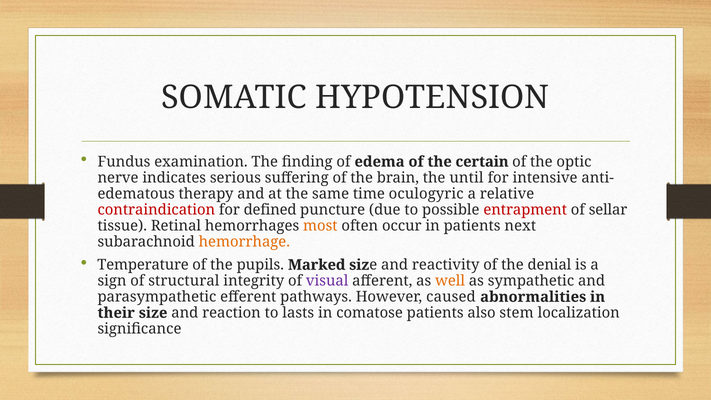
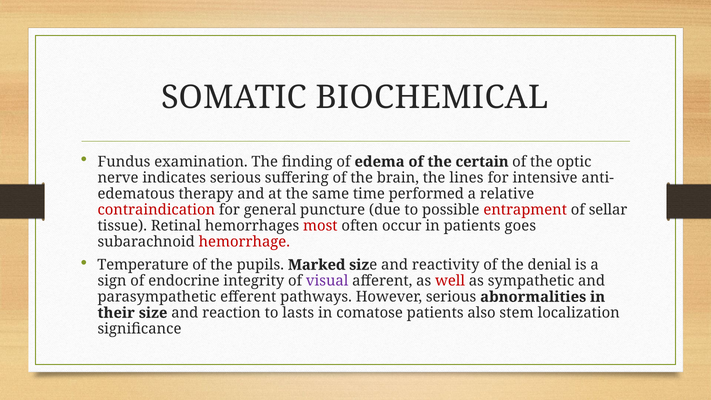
HYPOTENSION: HYPOTENSION -> BIOCHEMICAL
until: until -> lines
oculogyric: oculogyric -> performed
defined: defined -> general
most colour: orange -> red
next: next -> goes
hemorrhage colour: orange -> red
structural: structural -> endocrine
well colour: orange -> red
However caused: caused -> serious
